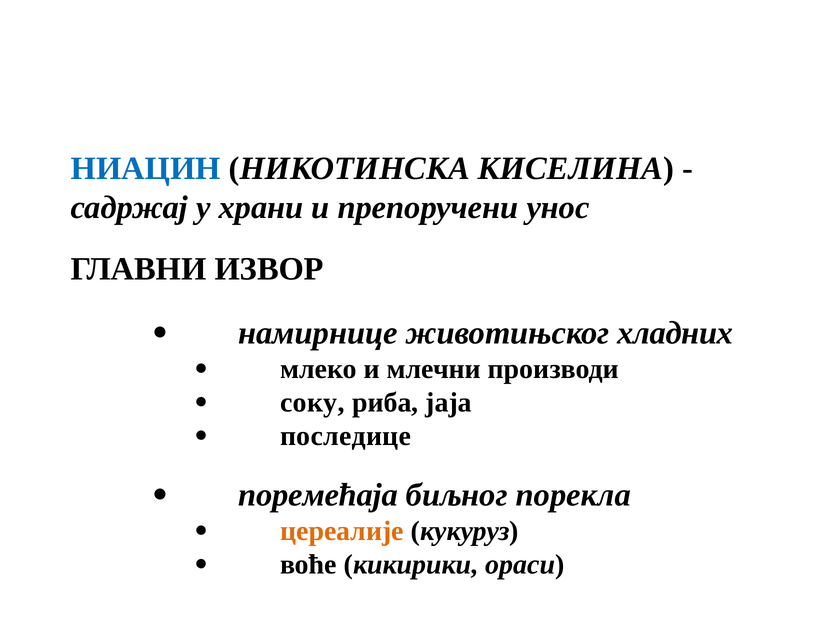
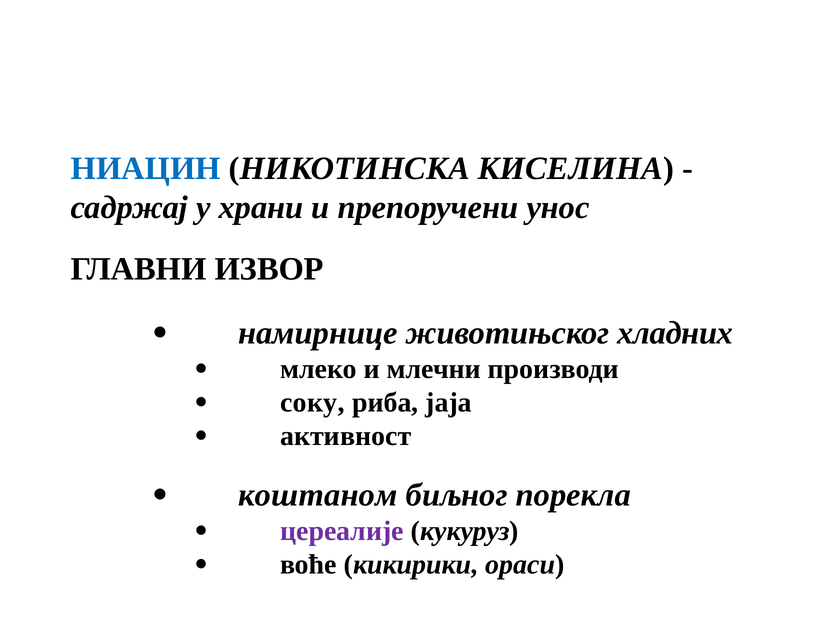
последице: последице -> активност
поремећаја: поремећаја -> коштаном
цереалије colour: orange -> purple
